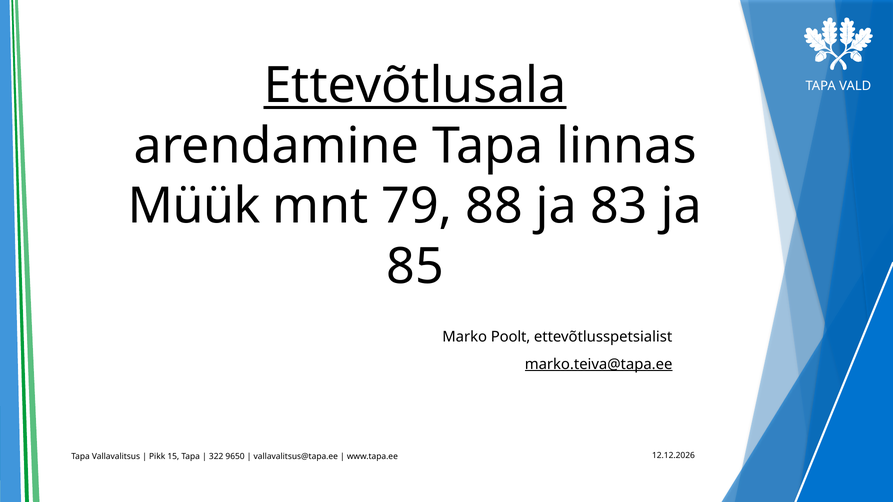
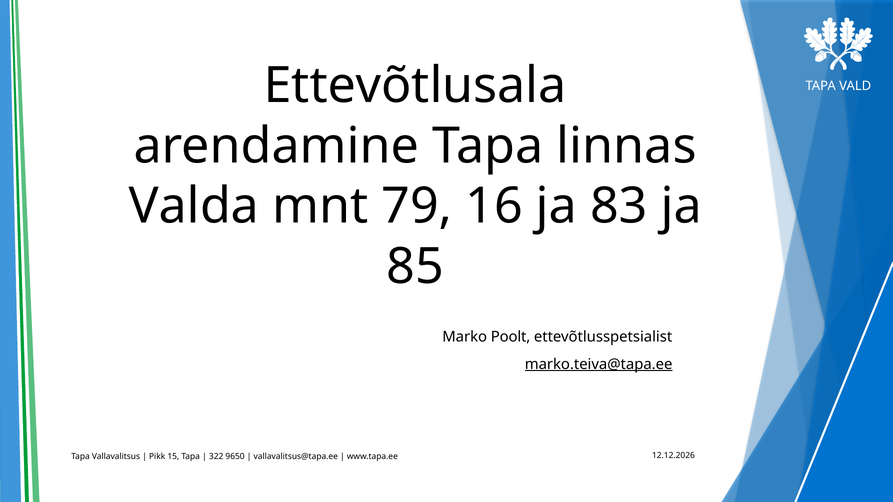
Ettevõtlusala underline: present -> none
Müük: Müük -> Valda
88: 88 -> 16
